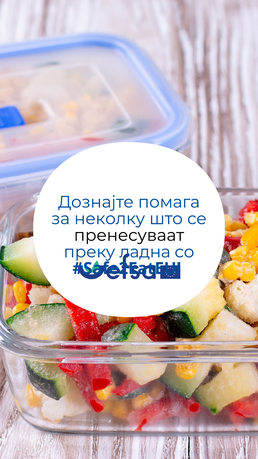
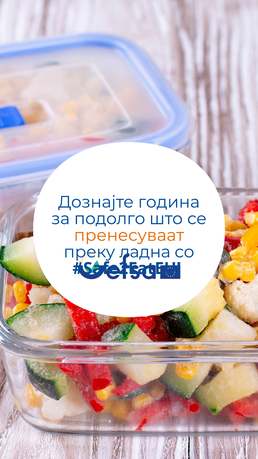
помага: помага -> година
неколку: неколку -> подолго
пренесуваат colour: black -> orange
